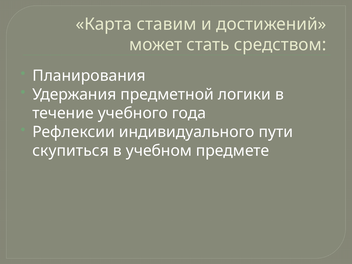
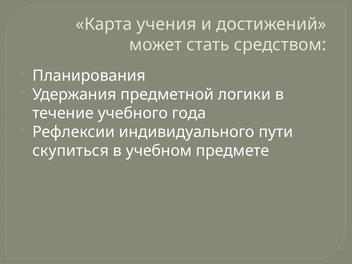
ставим: ставим -> учения
